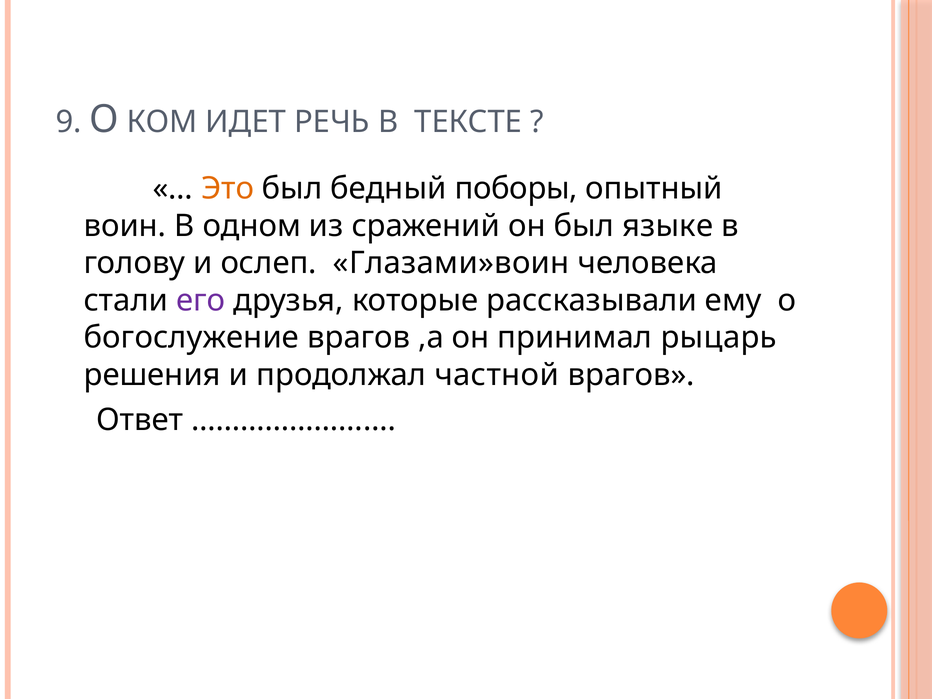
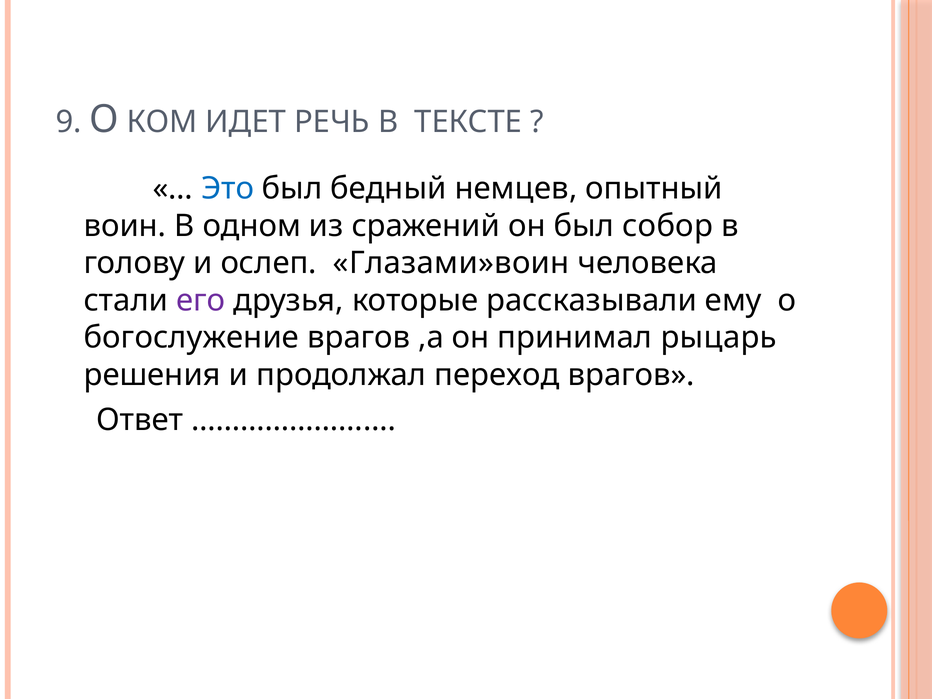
Это colour: orange -> blue
поборы: поборы -> немцев
языке: языке -> собор
частной: частной -> переход
